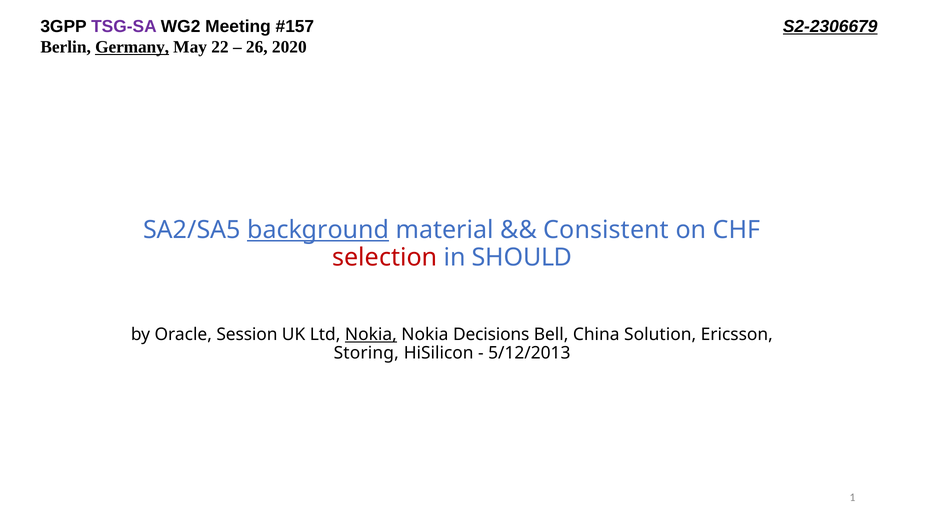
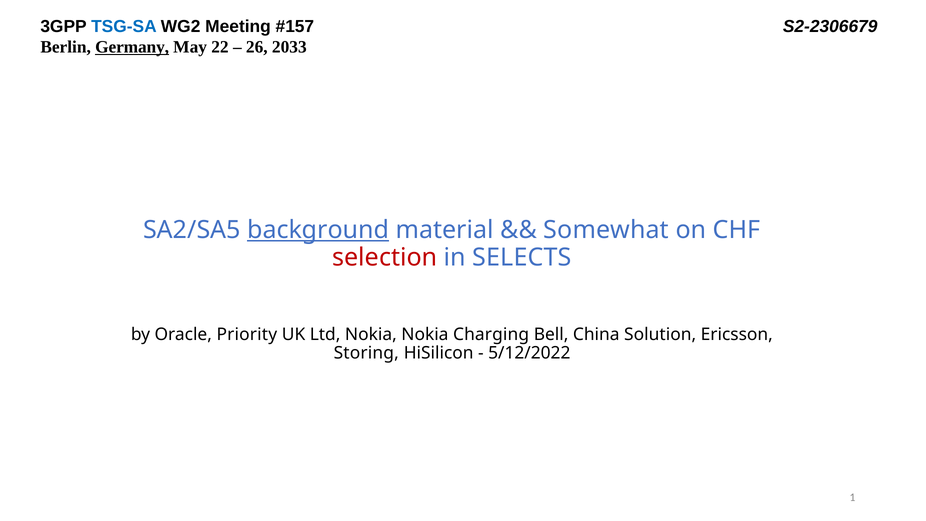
TSG-SA colour: purple -> blue
S2-2306679 underline: present -> none
2020: 2020 -> 2033
Consistent: Consistent -> Somewhat
SHOULD: SHOULD -> SELECTS
Session: Session -> Priority
Nokia at (371, 334) underline: present -> none
Decisions: Decisions -> Charging
5/12/2013: 5/12/2013 -> 5/12/2022
